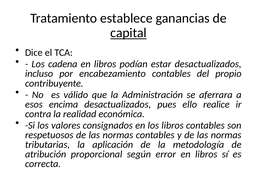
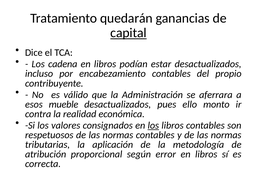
establece: establece -> quedarán
encima: encima -> mueble
realice: realice -> monto
los at (153, 125) underline: none -> present
